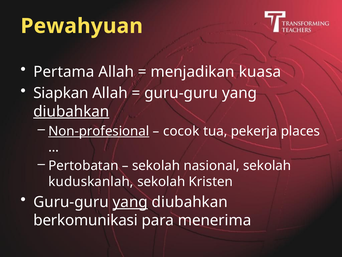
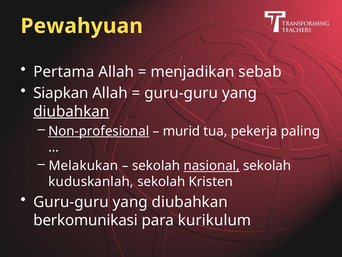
kuasa: kuasa -> sebab
cocok: cocok -> murid
places: places -> paling
Pertobatan: Pertobatan -> Melakukan
nasional underline: none -> present
yang at (130, 202) underline: present -> none
menerima: menerima -> kurikulum
